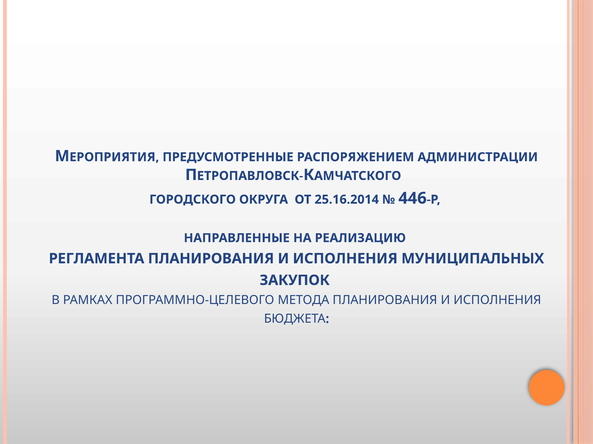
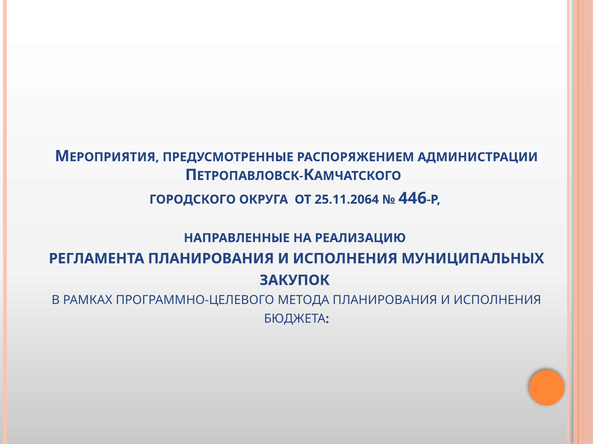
25.16.2014: 25.16.2014 -> 25.11.2064
